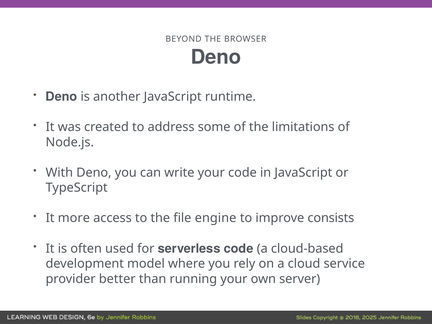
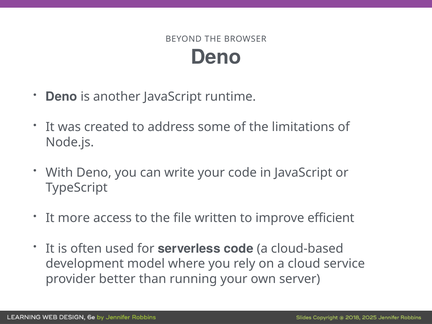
engine: engine -> written
consists: consists -> efficient
